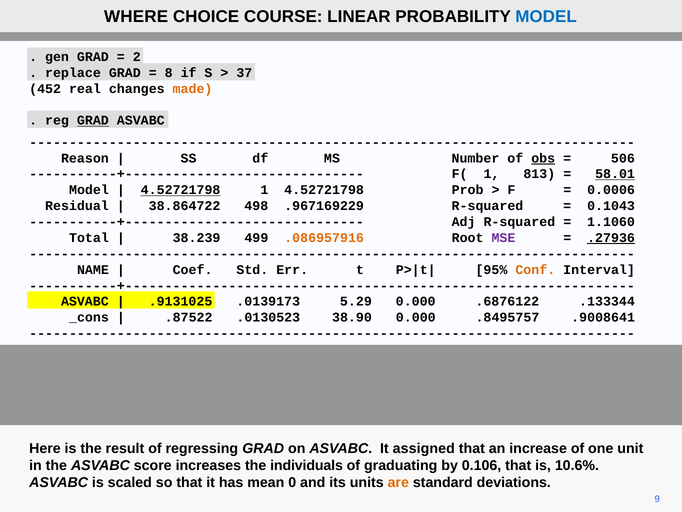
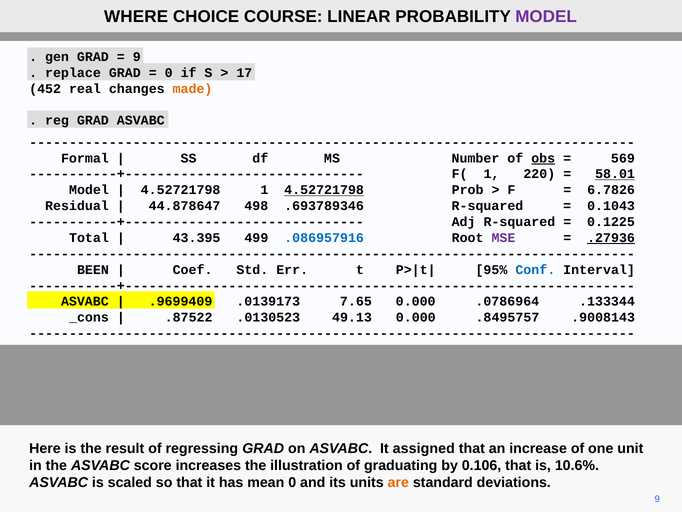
MODEL at (546, 17) colour: blue -> purple
2 at (137, 57): 2 -> 9
8 at (169, 73): 8 -> 0
37: 37 -> 17
GRAD at (93, 120) underline: present -> none
Reason: Reason -> Formal
506: 506 -> 569
813: 813 -> 220
4.52721798 at (181, 190) underline: present -> none
4.52721798 at (324, 190) underline: none -> present
0.0006: 0.0006 -> 6.7826
38.864722: 38.864722 -> 44.878647
.967169229: .967169229 -> .693789346
1.1060: 1.1060 -> 0.1225
38.239: 38.239 -> 43.395
.086957916 colour: orange -> blue
NAME: NAME -> BEEN
Conf colour: orange -> blue
.9131025: .9131025 -> .9699409
5.29: 5.29 -> 7.65
.6876122: .6876122 -> .0786964
38.90: 38.90 -> 49.13
.9008641: .9008641 -> .9008143
individuals: individuals -> illustration
